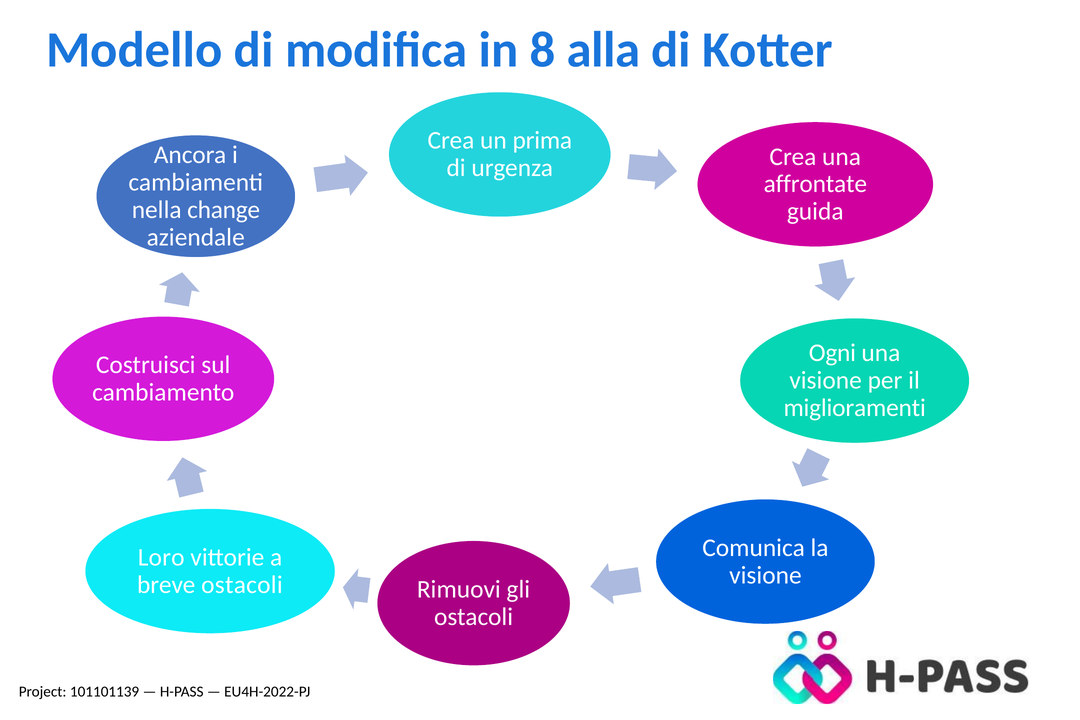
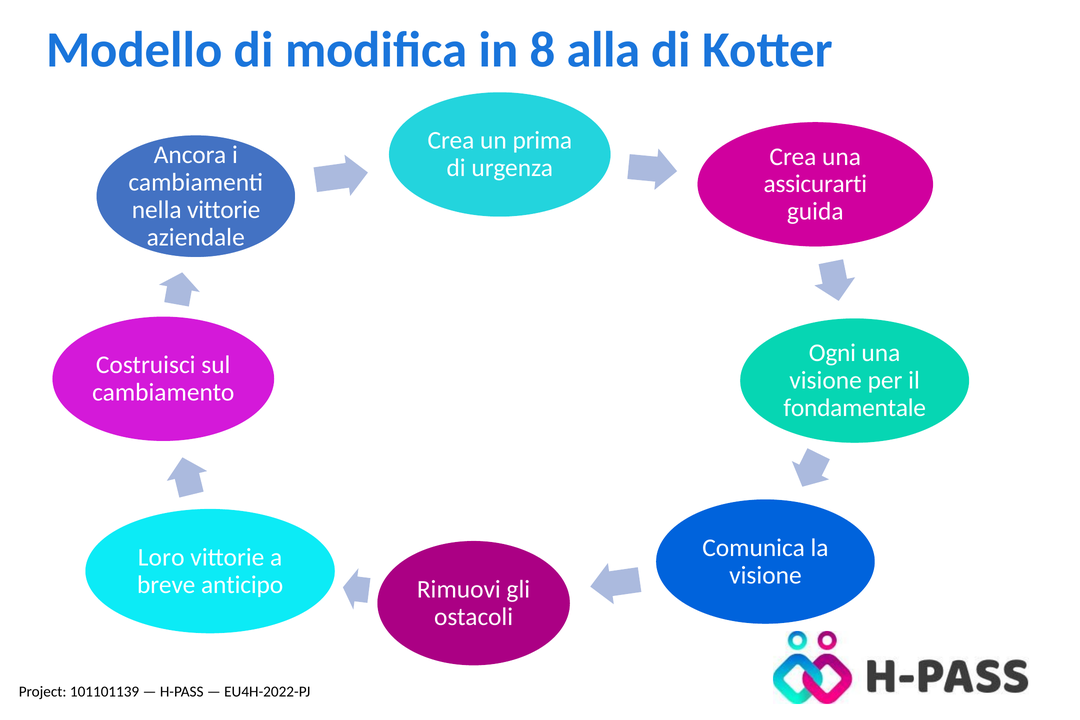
affrontate: affrontate -> assicurarti
nella change: change -> vittorie
miglioramenti: miglioramenti -> fondamentale
breve ostacoli: ostacoli -> anticipo
